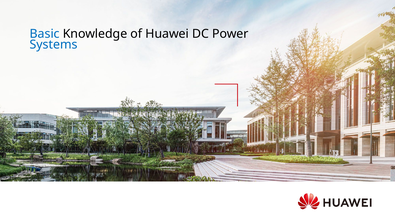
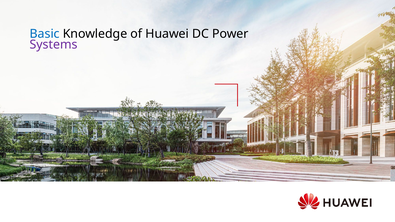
Systems colour: blue -> purple
